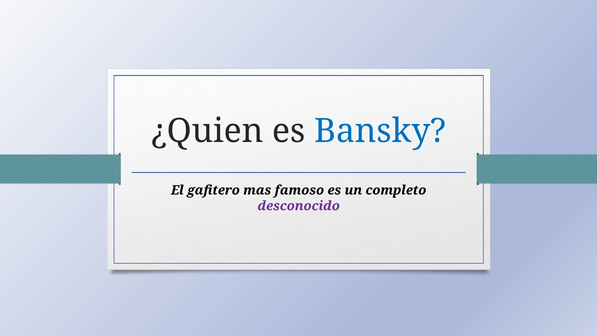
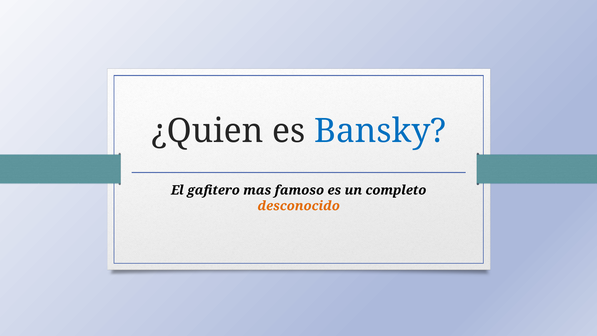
desconocido colour: purple -> orange
